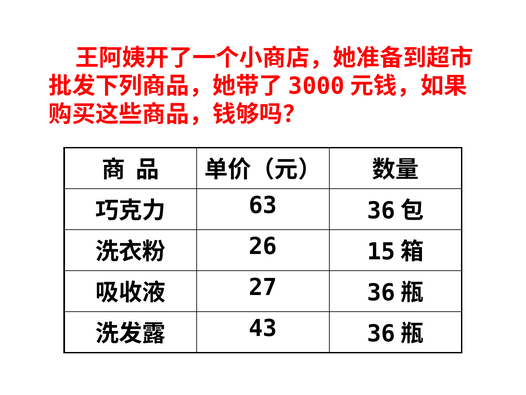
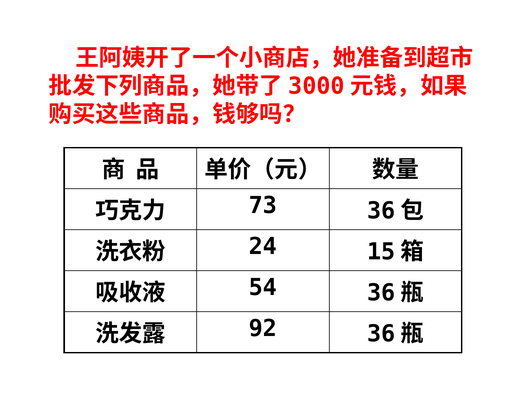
63: 63 -> 73
26: 26 -> 24
27: 27 -> 54
43: 43 -> 92
